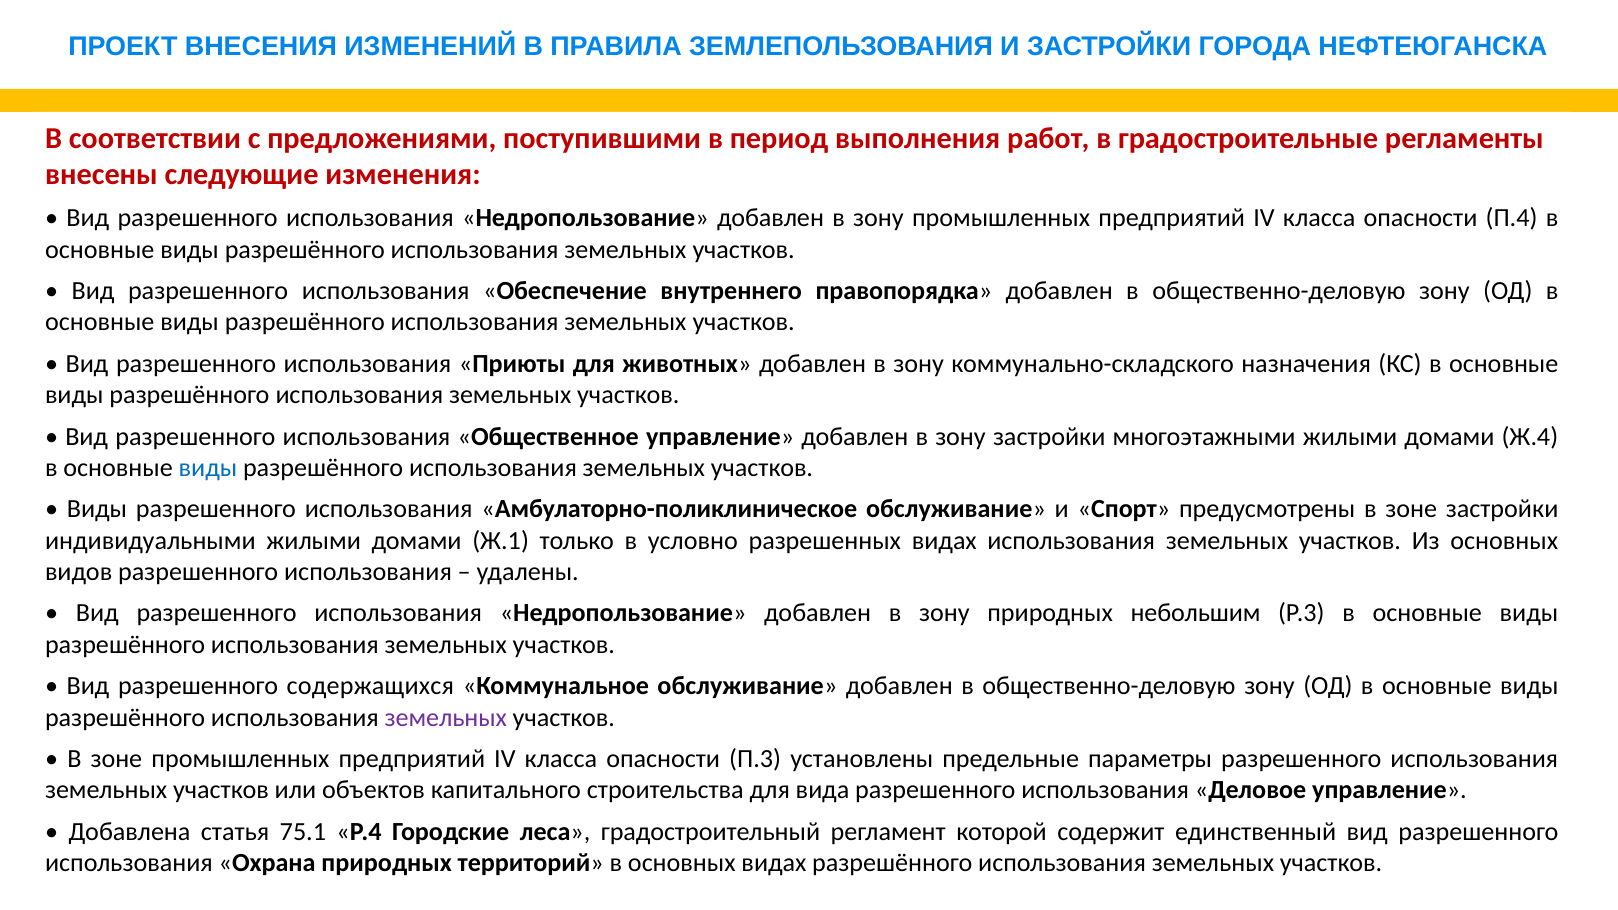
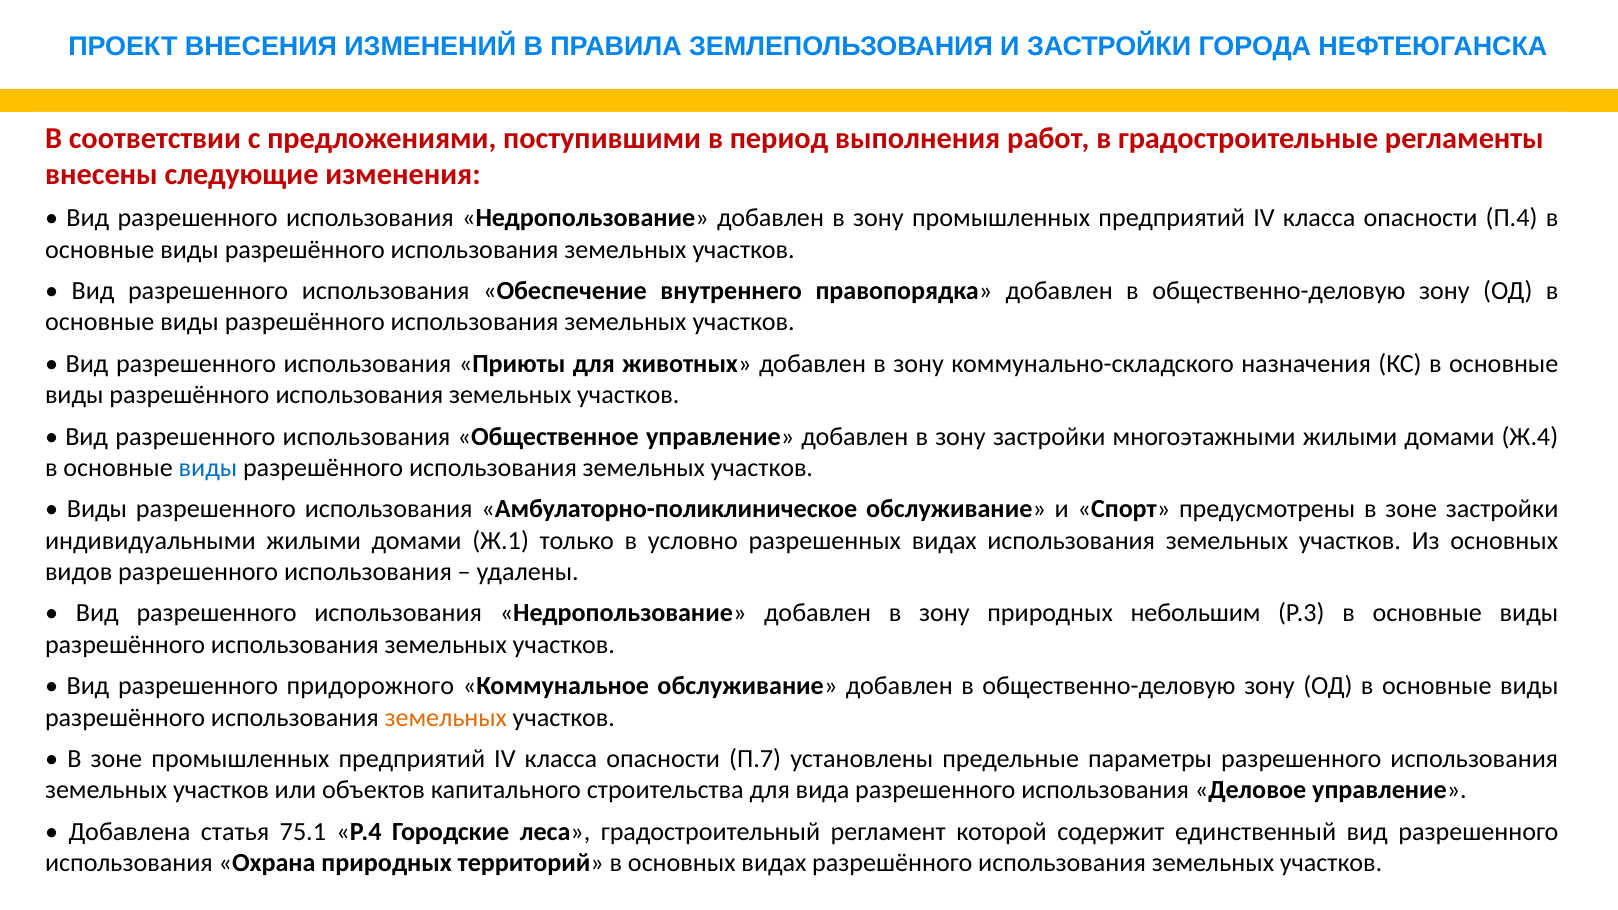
содержащихся: содержащихся -> придорожного
земельных at (446, 718) colour: purple -> orange
П.3: П.3 -> П.7
